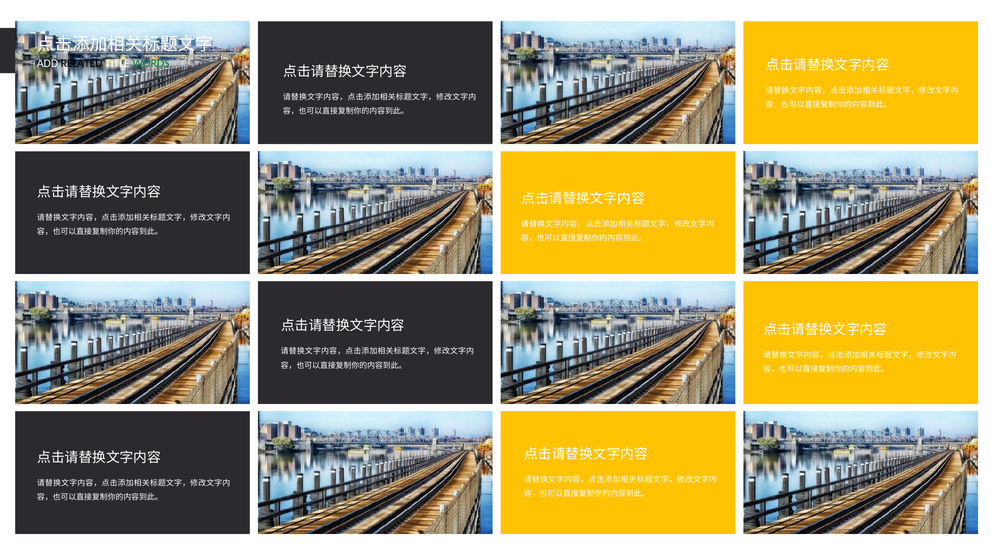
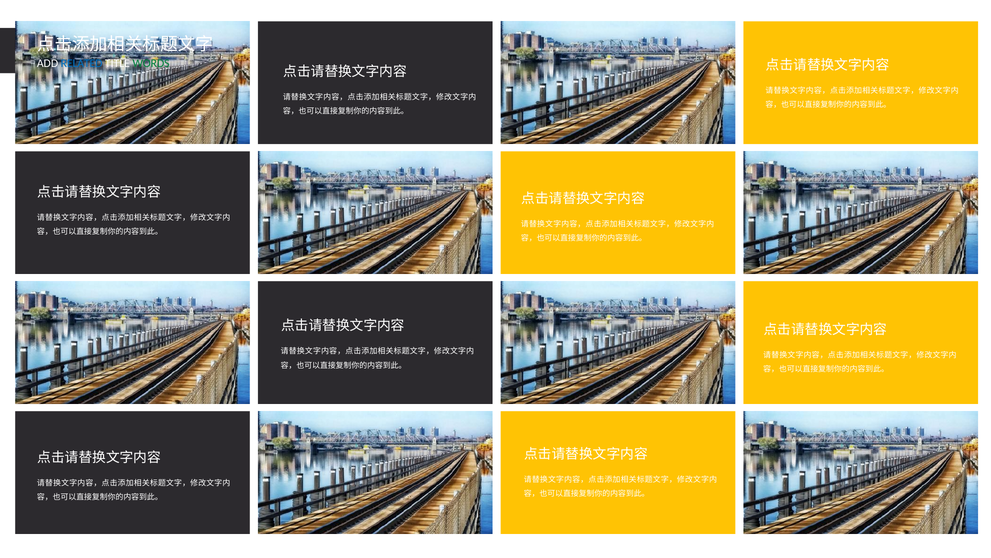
RELATED colour: black -> blue
